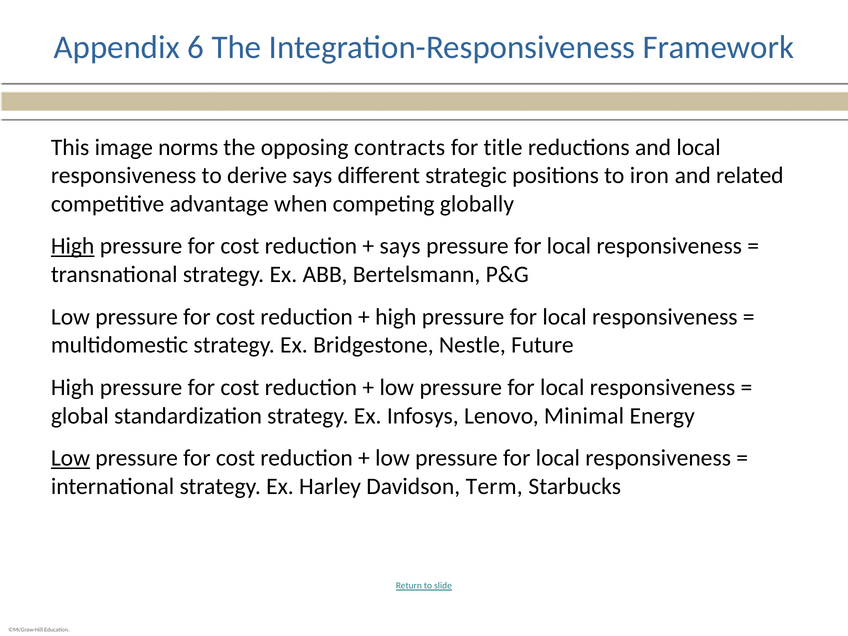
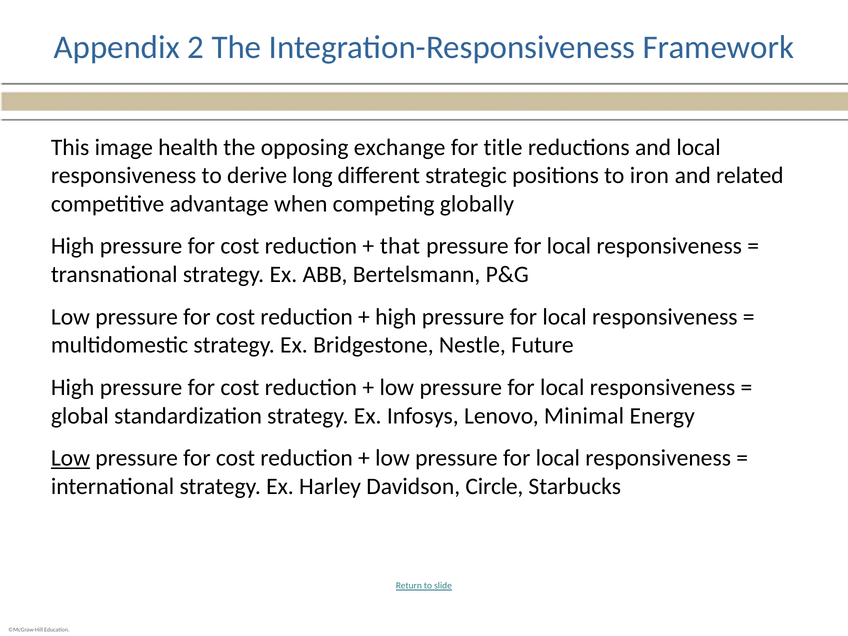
6: 6 -> 2
norms: norms -> health
contracts: contracts -> exchange
derive says: says -> long
High at (73, 246) underline: present -> none
says at (400, 246): says -> that
Term: Term -> Circle
